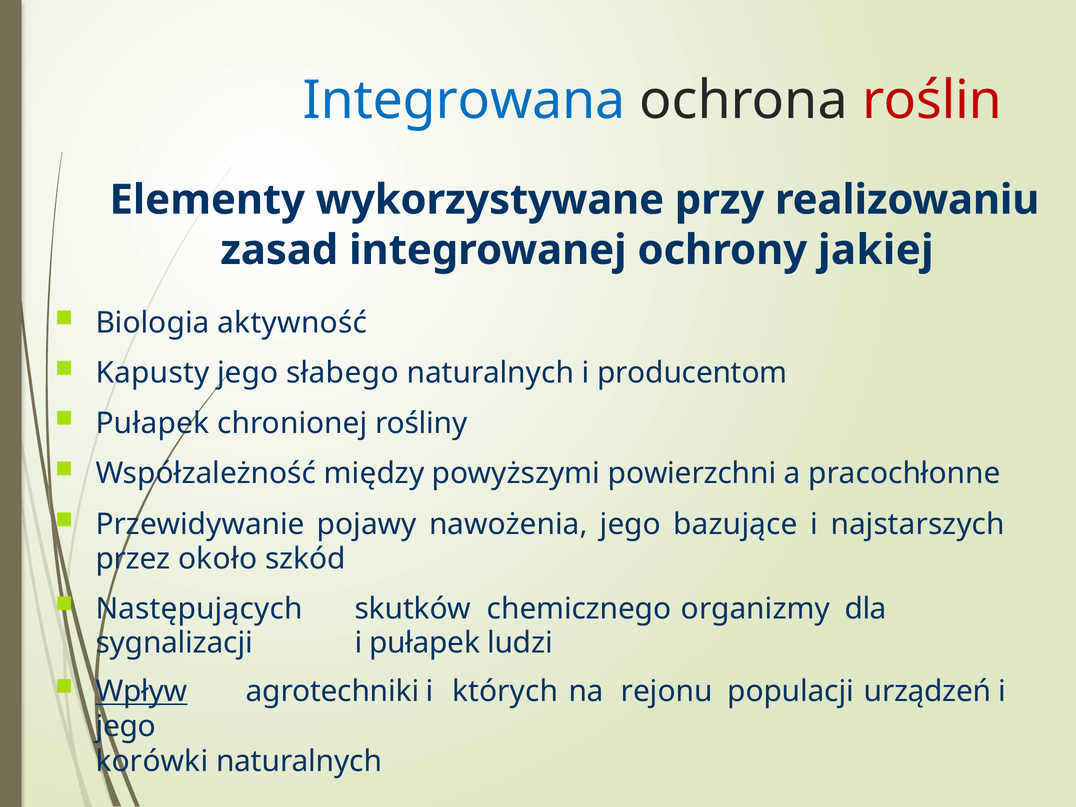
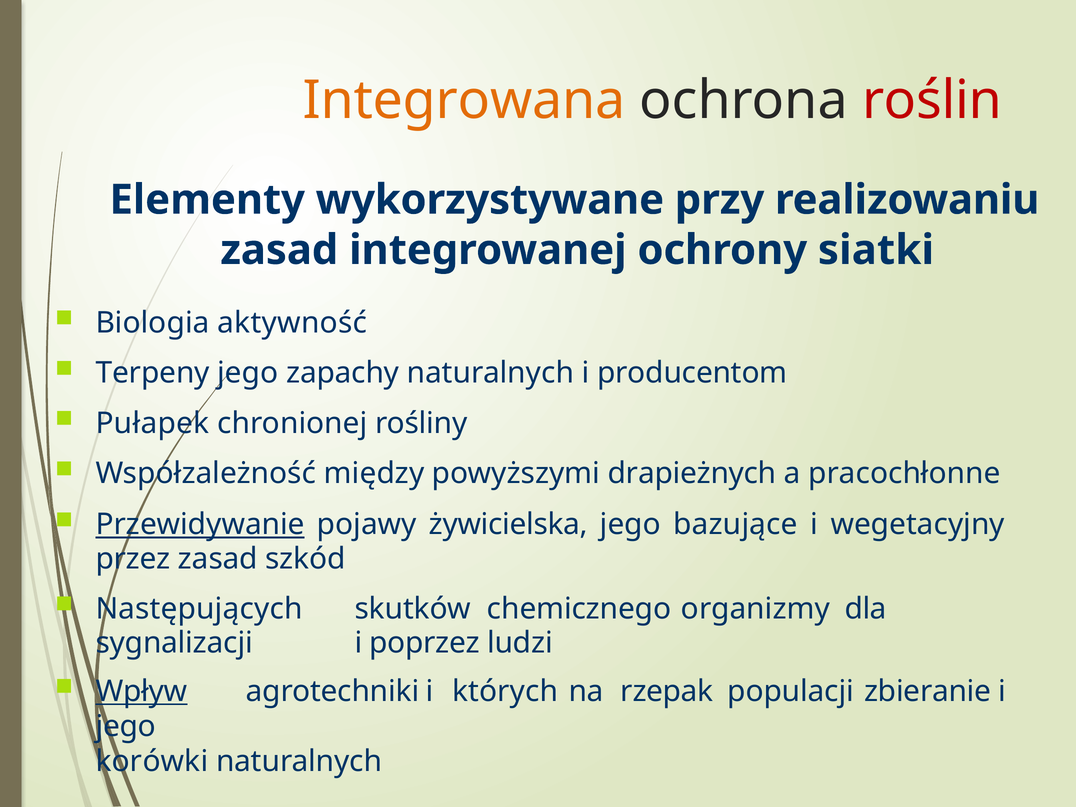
Integrowana colour: blue -> orange
jakiej: jakiej -> siatki
Kapusty: Kapusty -> Terpeny
słabego: słabego -> zapachy
powierzchni: powierzchni -> drapieżnych
Przewidywanie underline: none -> present
nawożenia: nawożenia -> żywicielska
najstarszych: najstarszych -> wegetacyjny
przez około: około -> zasad
i pułapek: pułapek -> poprzez
rejonu: rejonu -> rzepak
urządzeń: urządzeń -> zbieranie
